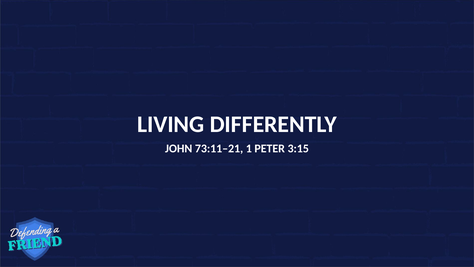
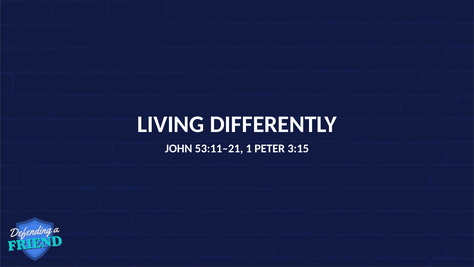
73:11–21: 73:11–21 -> 53:11–21
